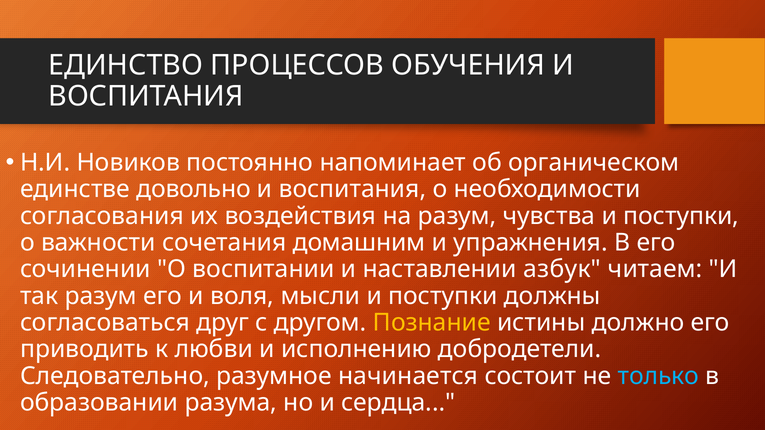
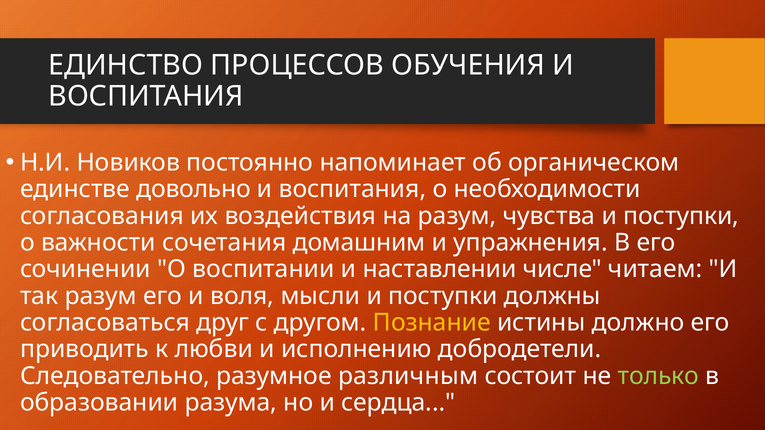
азбук: азбук -> числе
начинается: начинается -> различным
только colour: light blue -> light green
